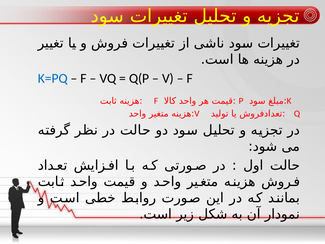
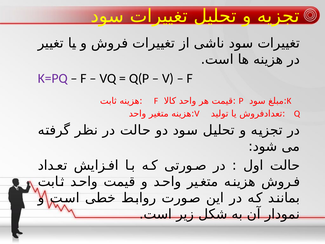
K=PQ colour: blue -> purple
